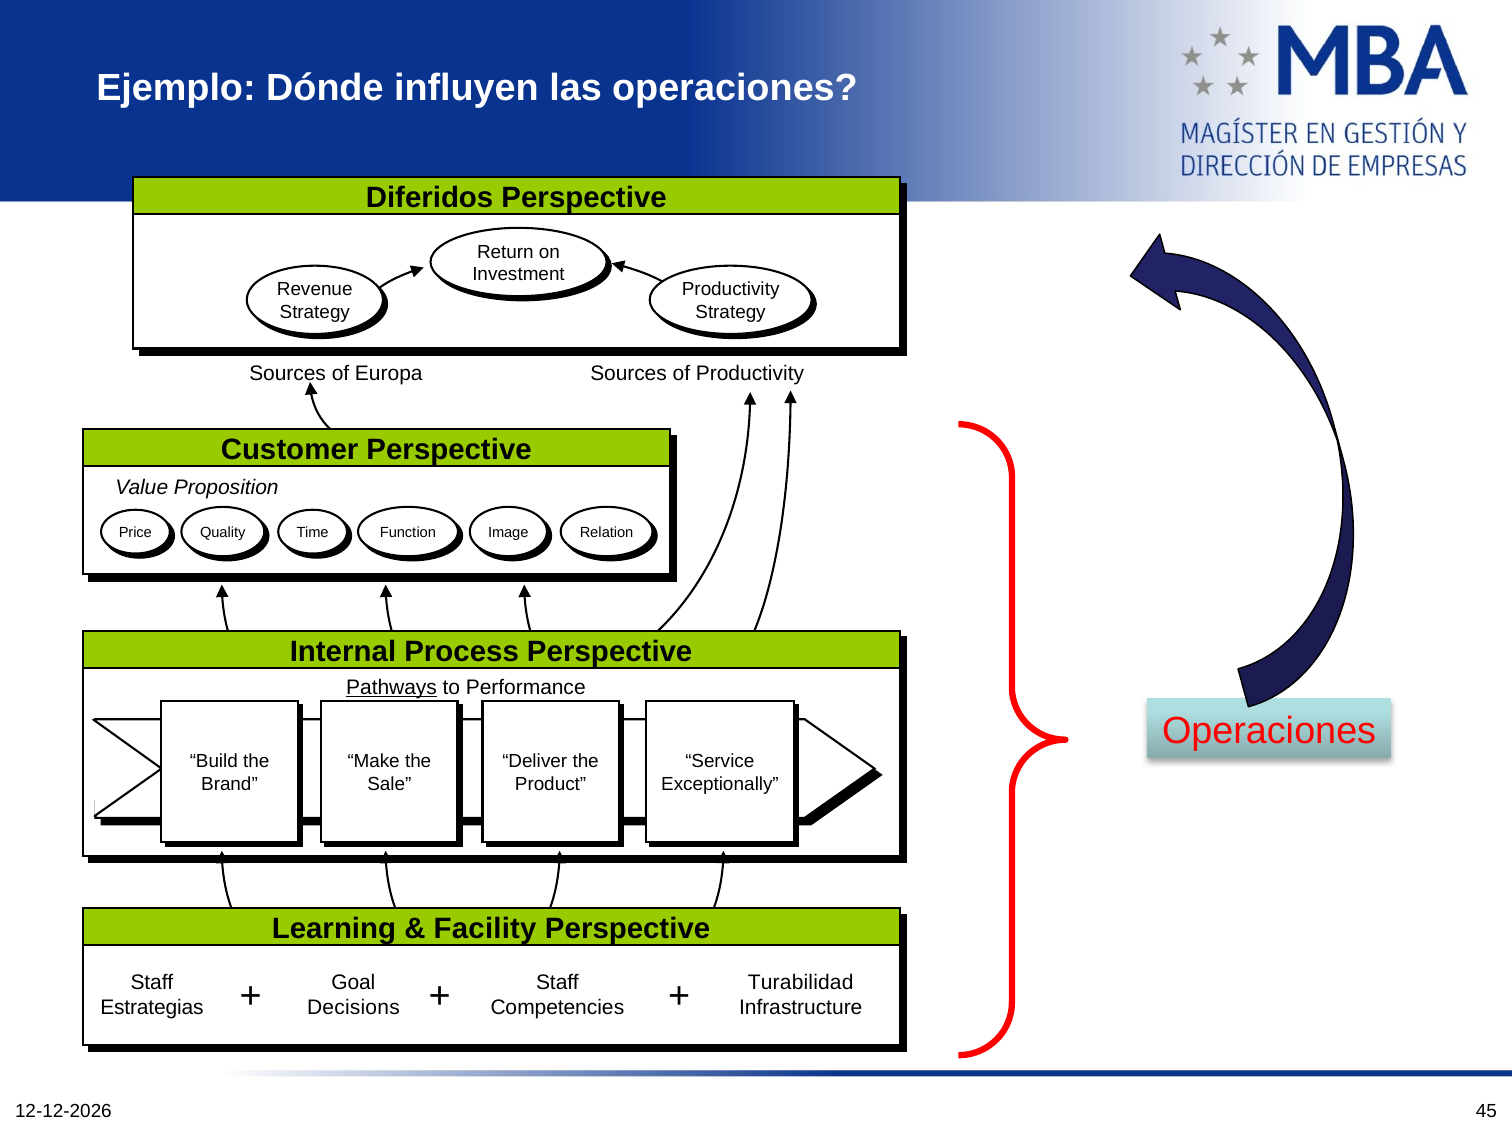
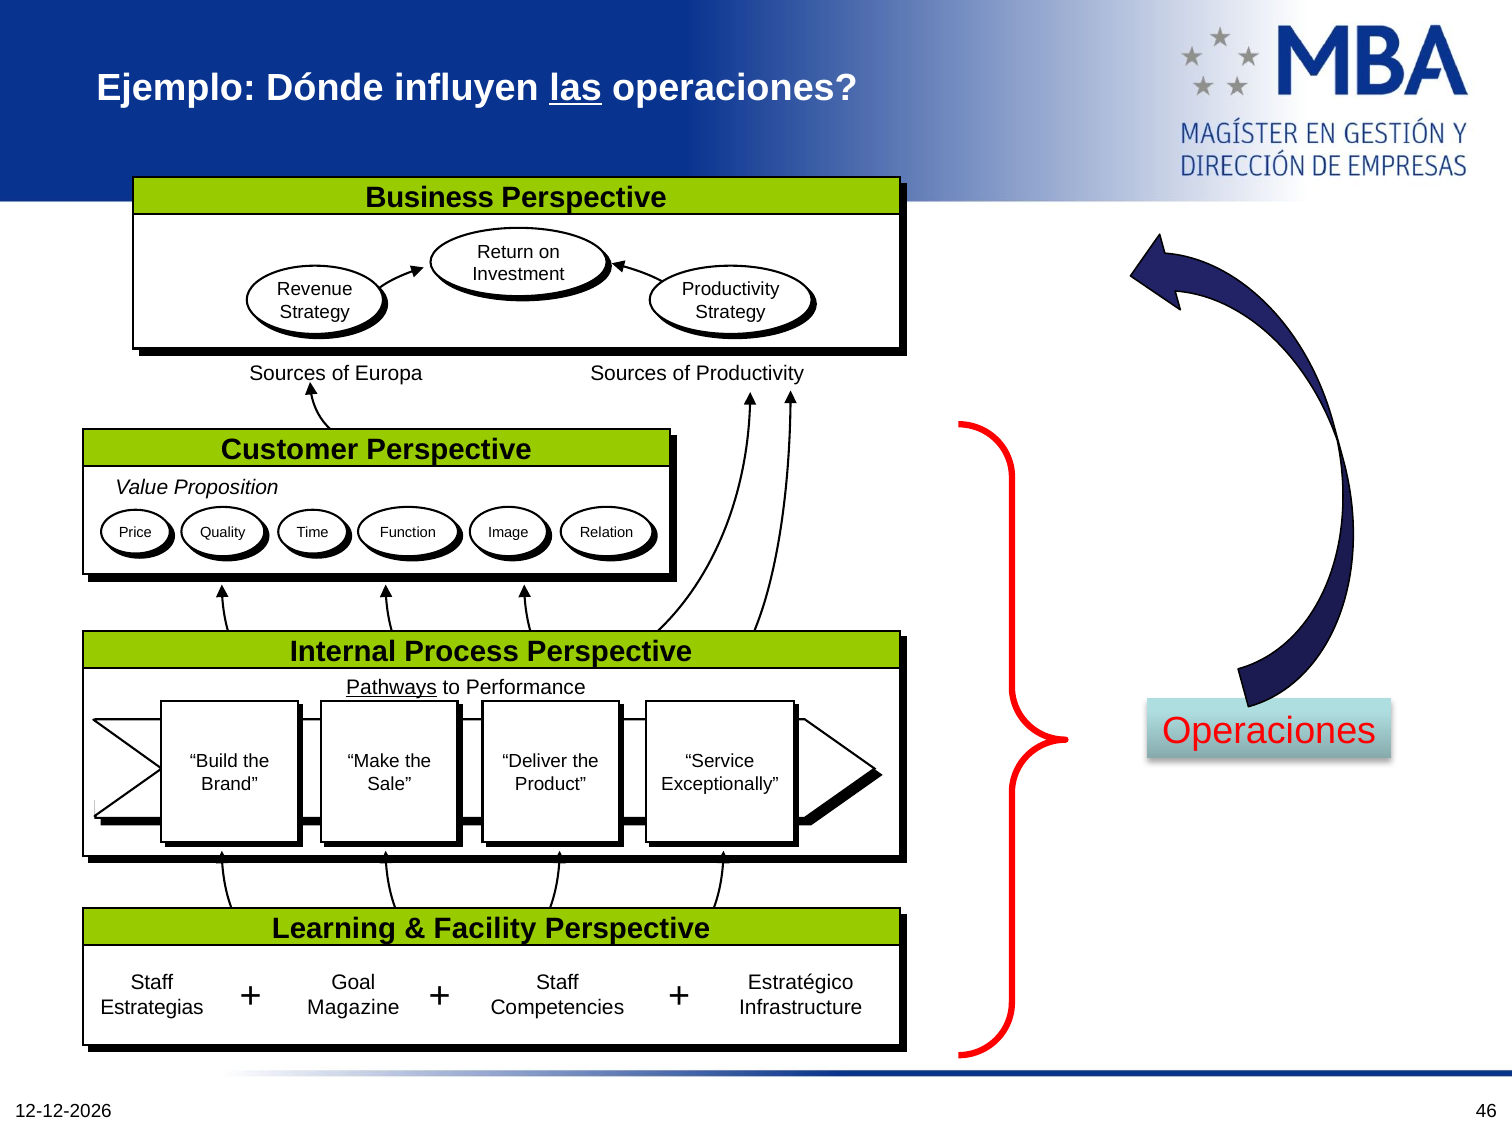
las underline: none -> present
Diferidos: Diferidos -> Business
Turabilidad: Turabilidad -> Estratégico
Decisions: Decisions -> Magazine
45: 45 -> 46
